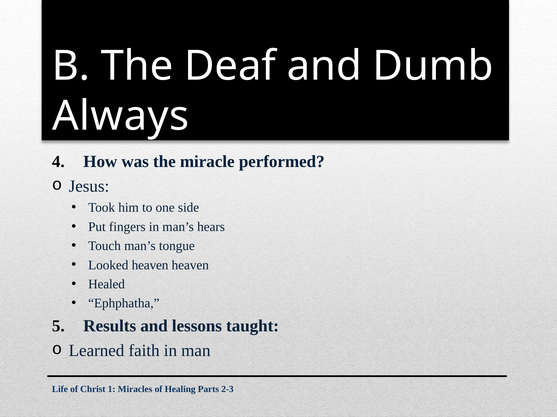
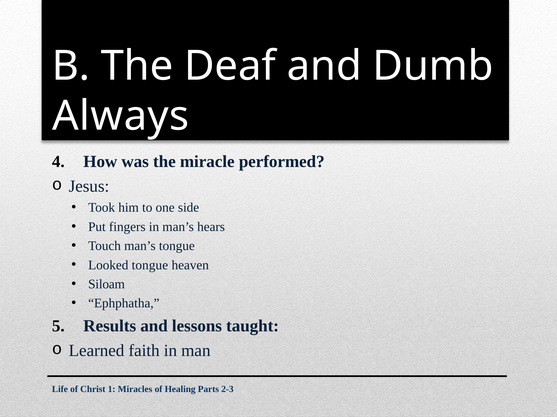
Looked heaven: heaven -> tongue
Healed: Healed -> Siloam
